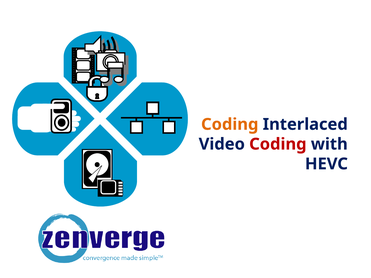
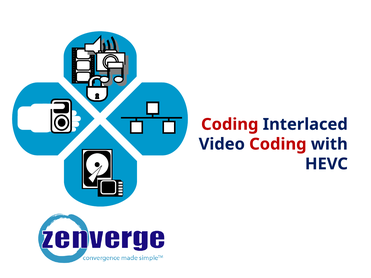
Coding at (230, 124) colour: orange -> red
